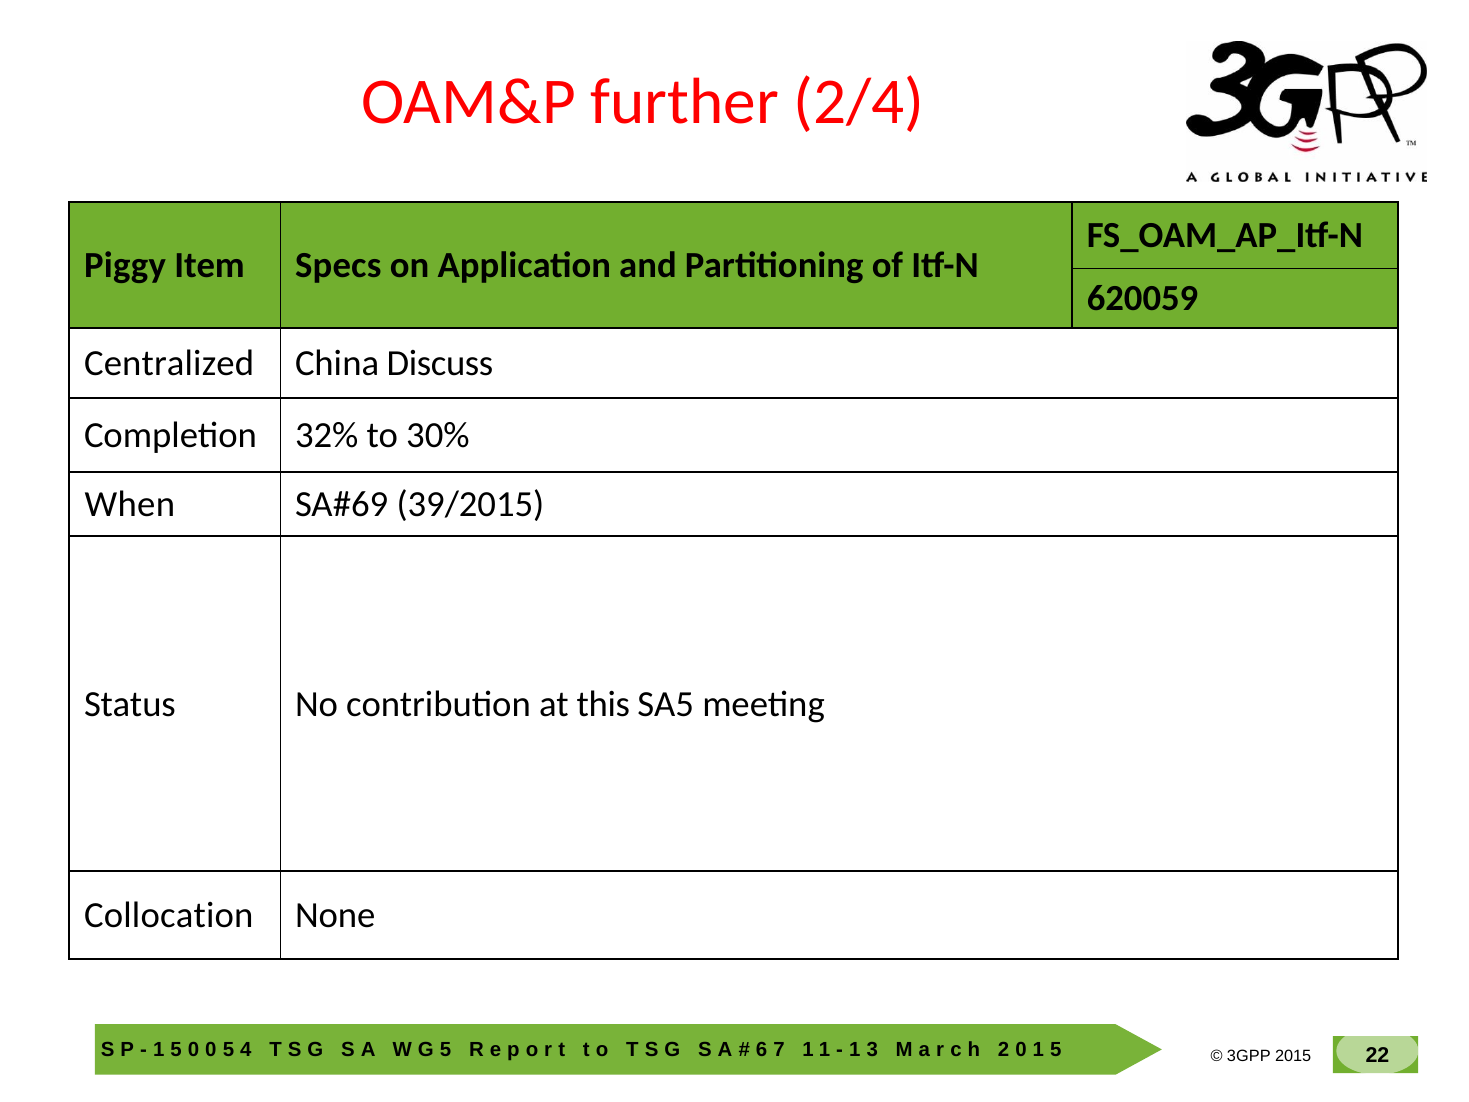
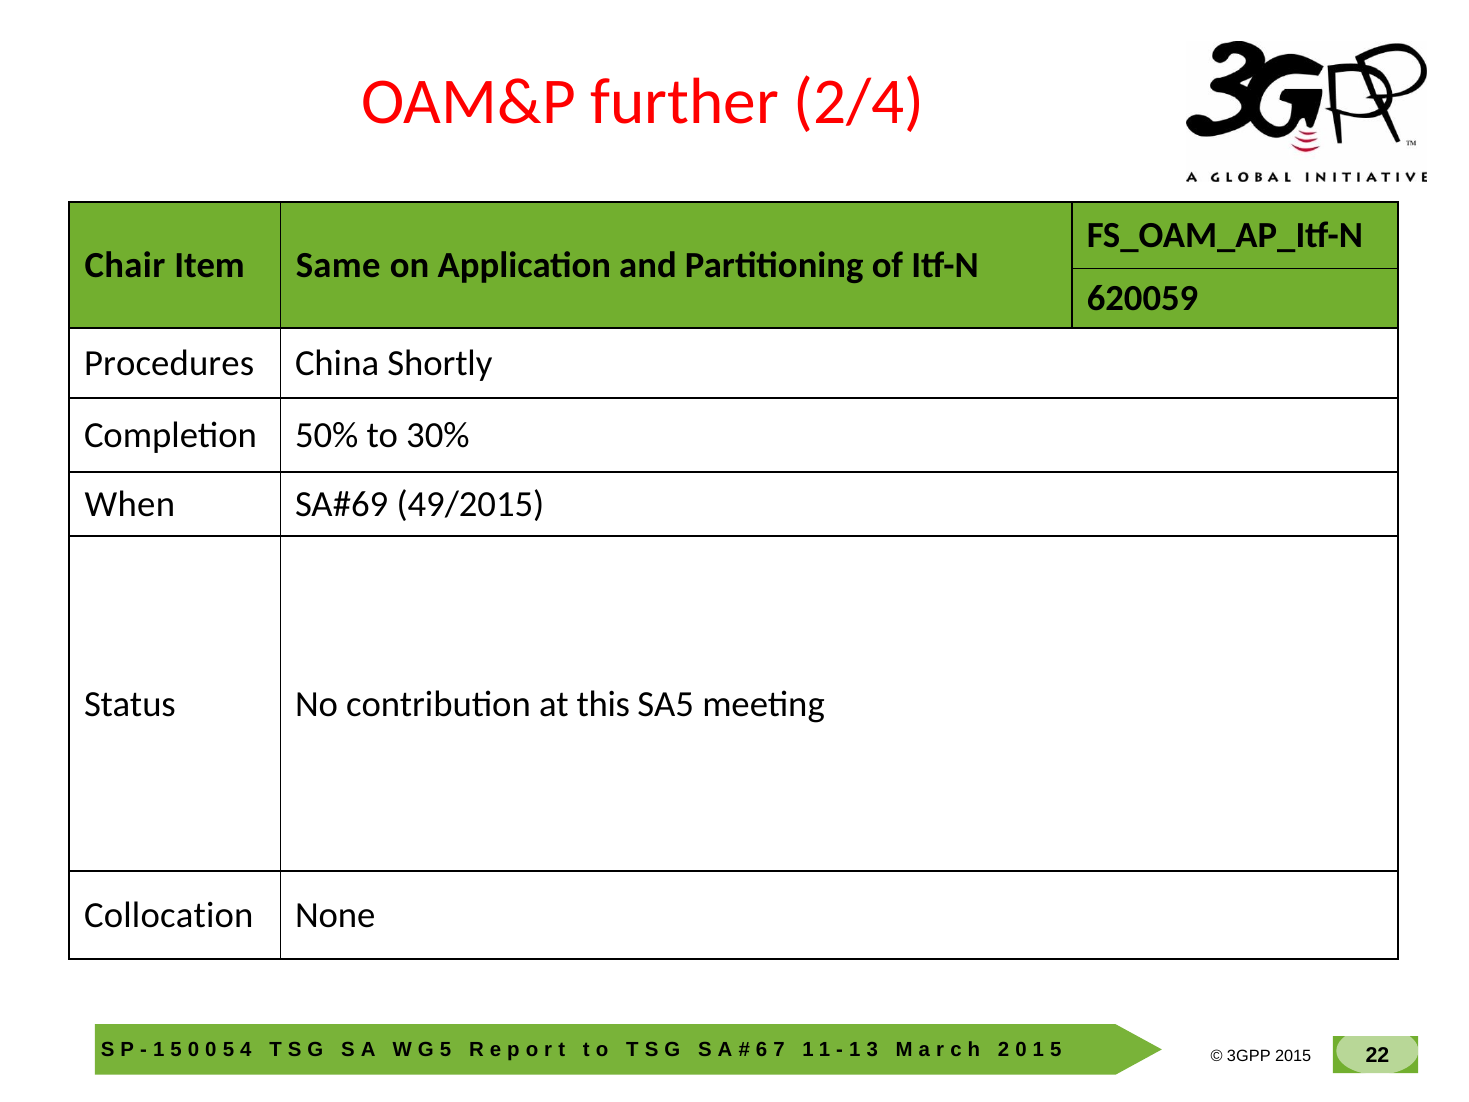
Piggy: Piggy -> Chair
Specs: Specs -> Same
Centralized: Centralized -> Procedures
Discuss: Discuss -> Shortly
32%: 32% -> 50%
39/2015: 39/2015 -> 49/2015
